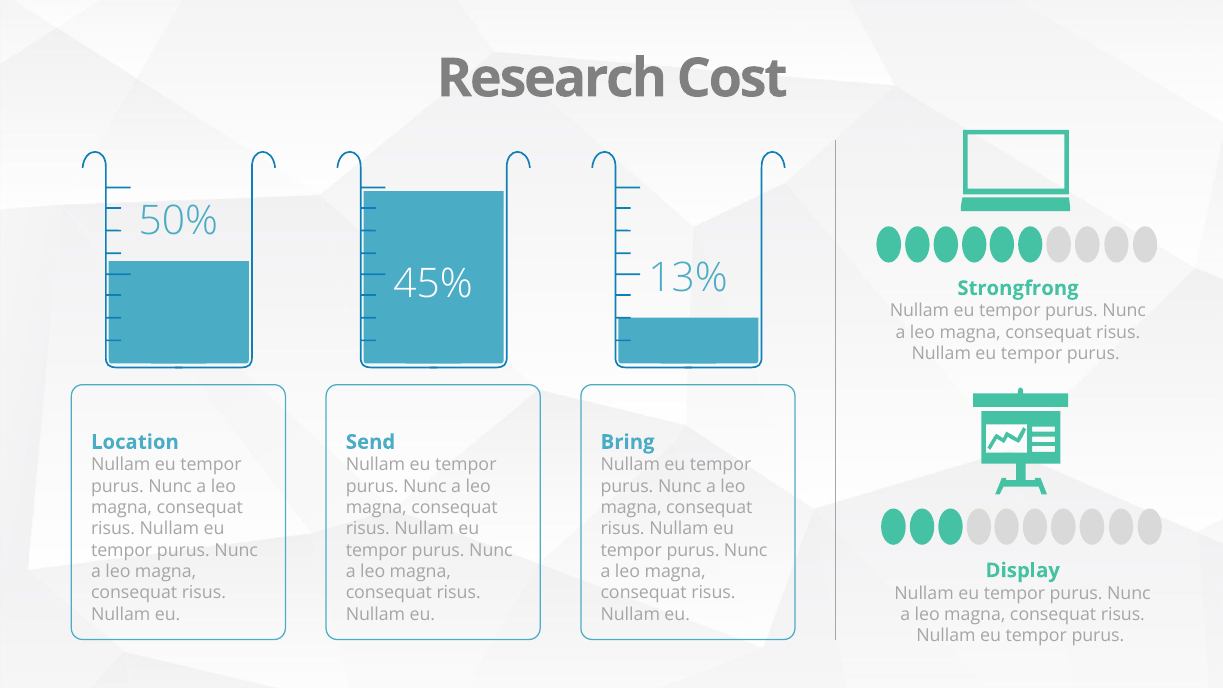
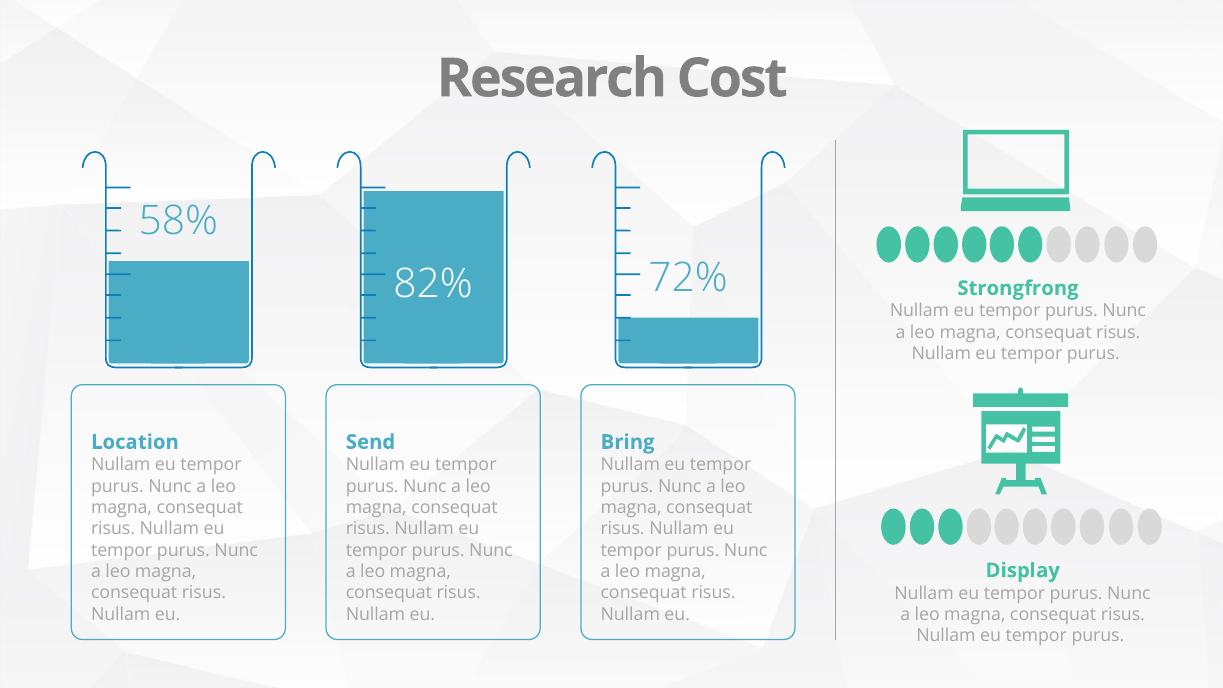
50%: 50% -> 58%
13%: 13% -> 72%
45%: 45% -> 82%
